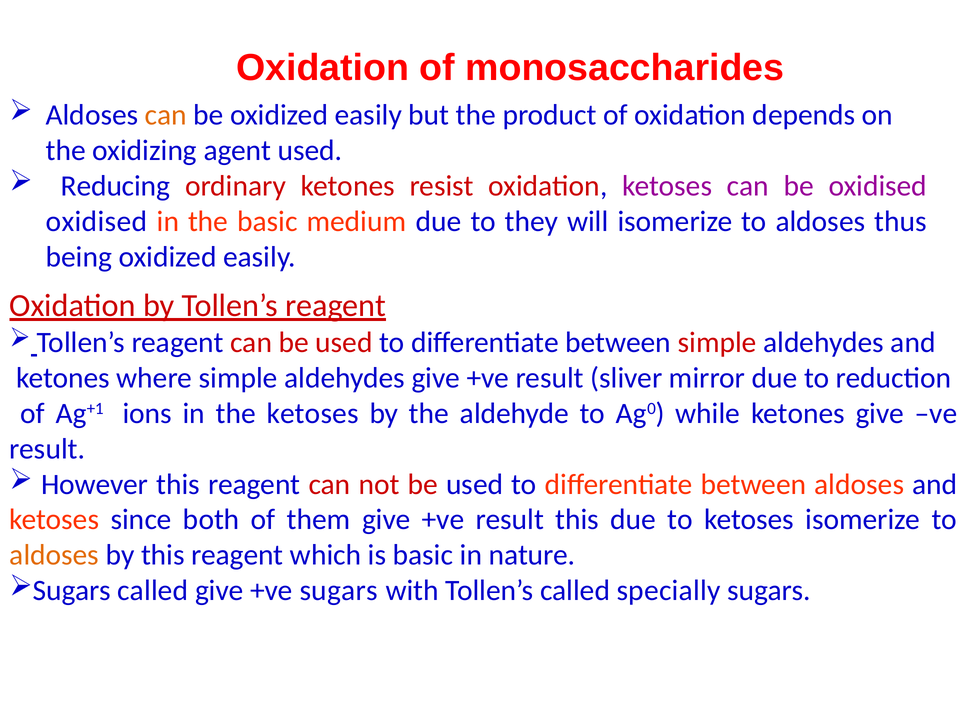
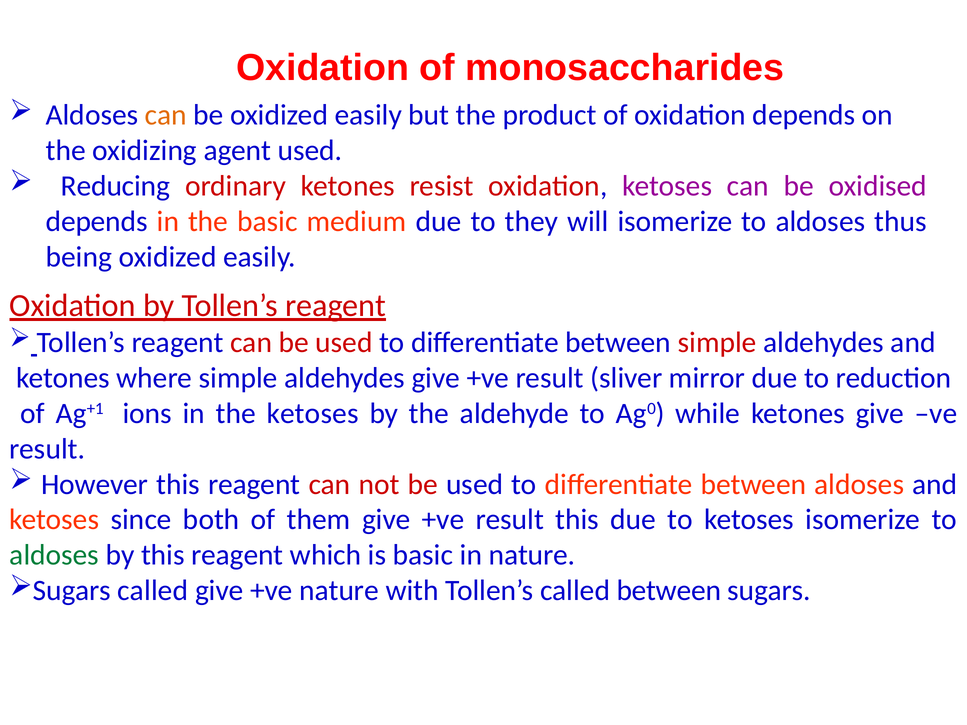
oxidised at (96, 222): oxidised -> depends
aldoses at (54, 555) colour: orange -> green
+ve sugars: sugars -> nature
called specially: specially -> between
